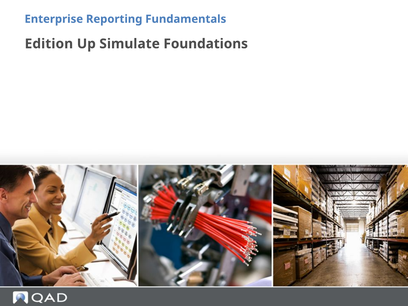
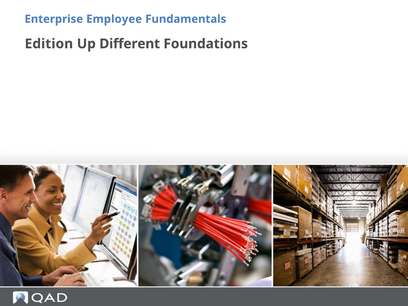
Reporting: Reporting -> Employee
Simulate: Simulate -> Different
